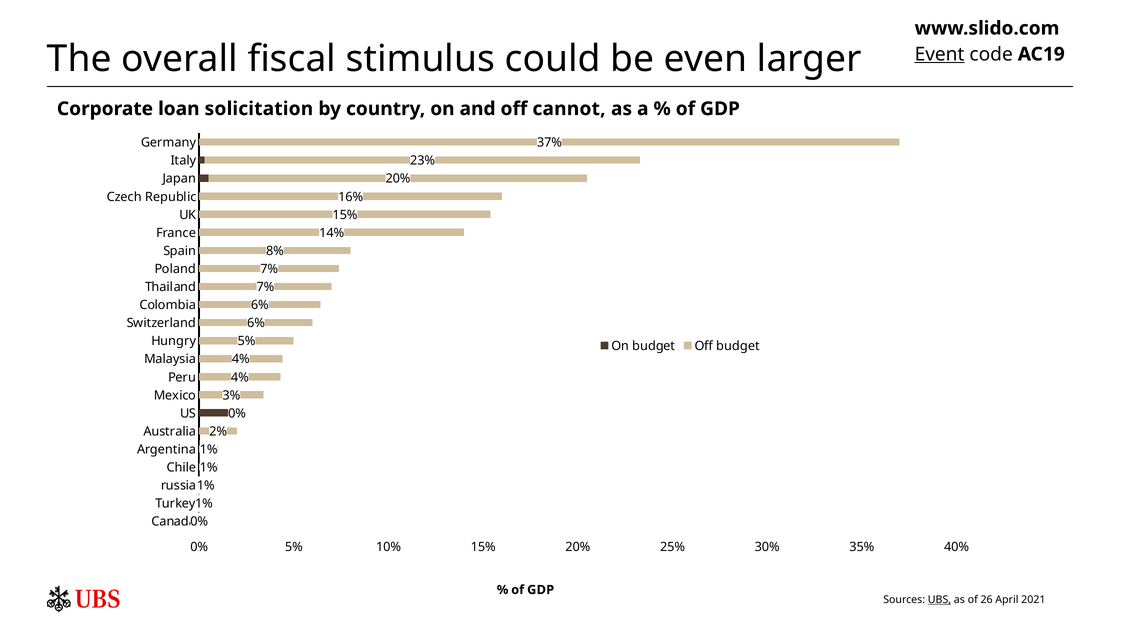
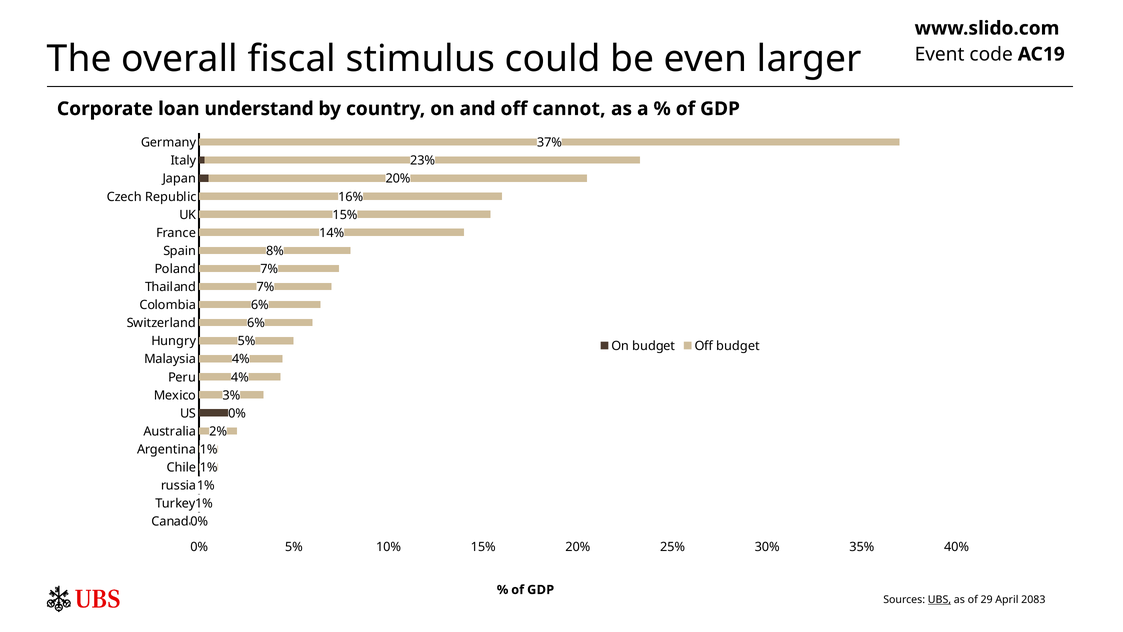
Event underline: present -> none
solicitation: solicitation -> understand
26: 26 -> 29
2021: 2021 -> 2083
